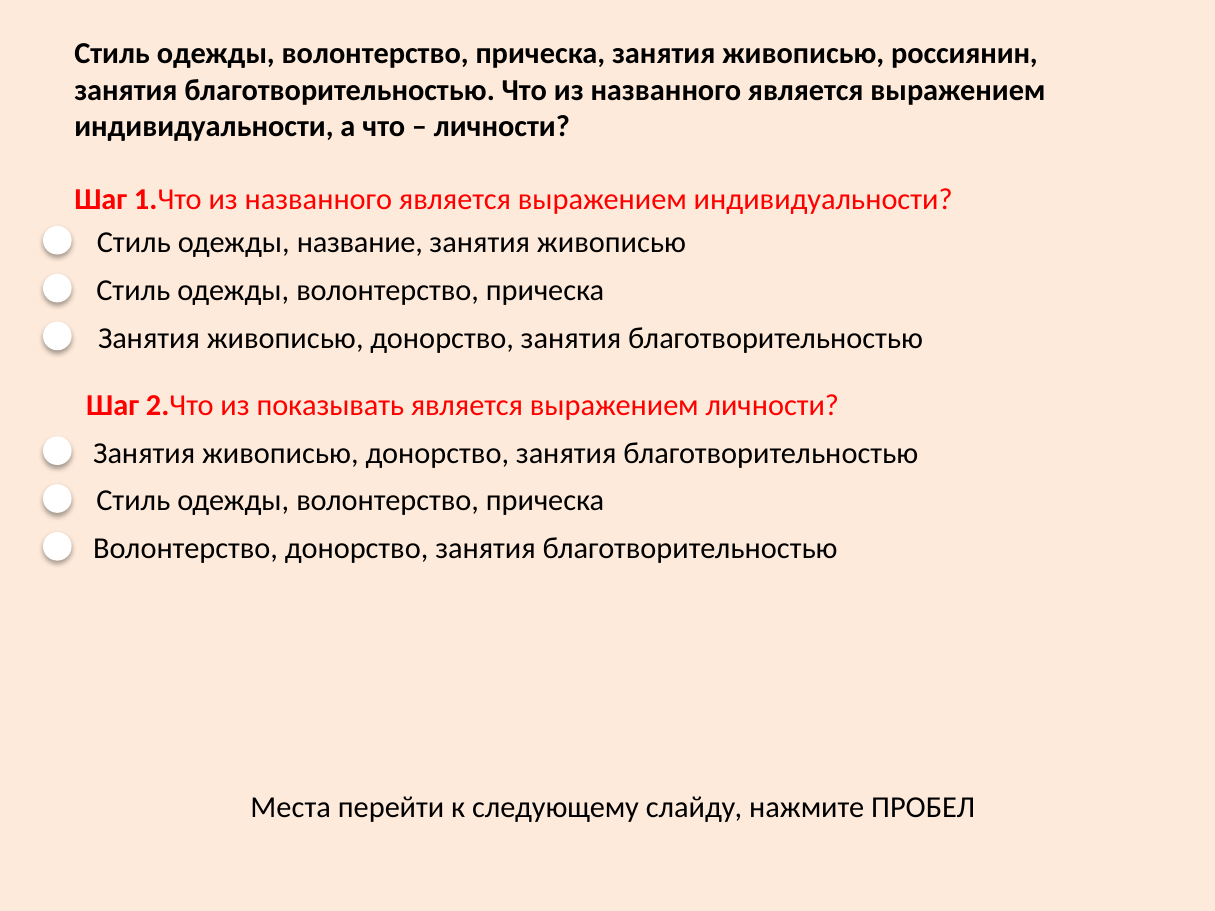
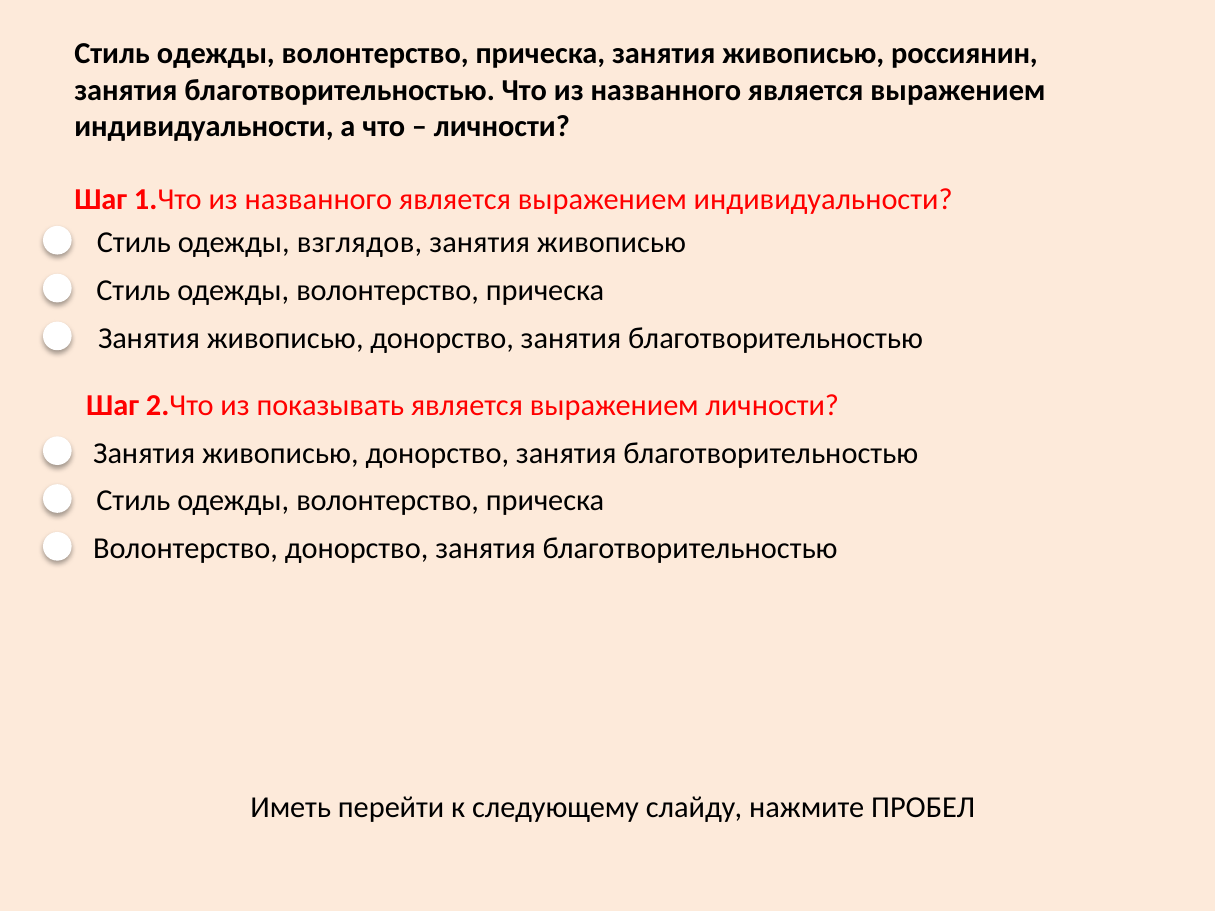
название: название -> взглядов
Места: Места -> Иметь
